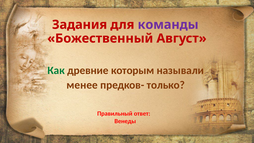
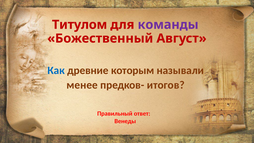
Задания: Задания -> Титулом
Как colour: green -> blue
только: только -> итогов
